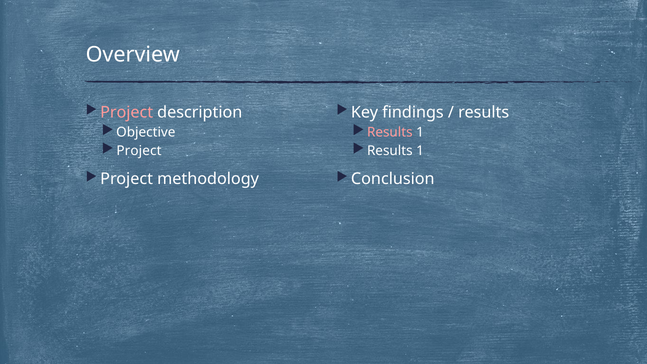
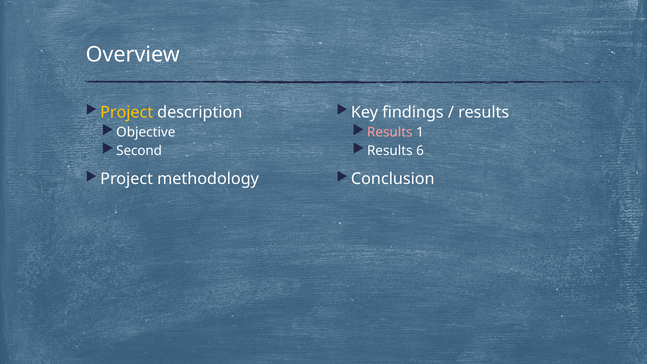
Project at (127, 112) colour: pink -> yellow
Project at (139, 151): Project -> Second
1 at (420, 151): 1 -> 6
